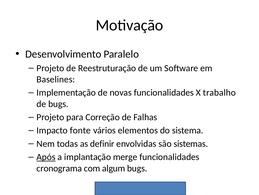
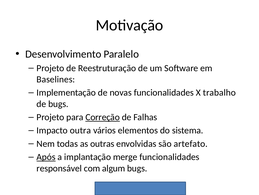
Correção underline: none -> present
fonte: fonte -> outra
definir: definir -> outras
sistemas: sistemas -> artefato
cronograma: cronograma -> responsável
